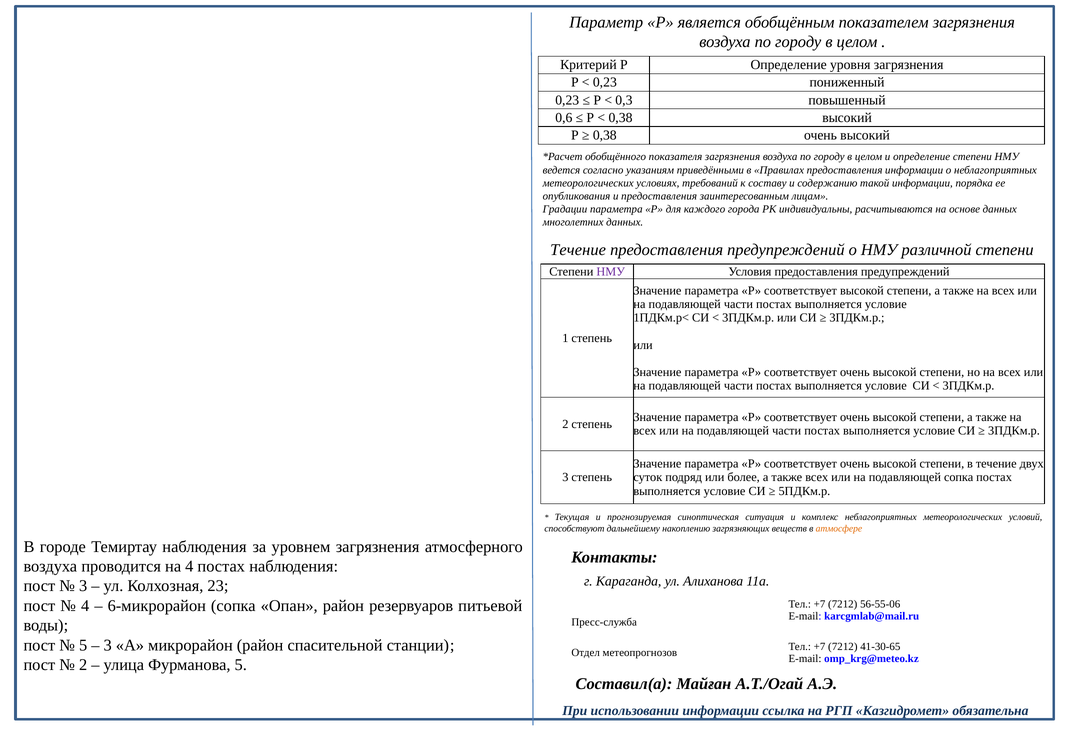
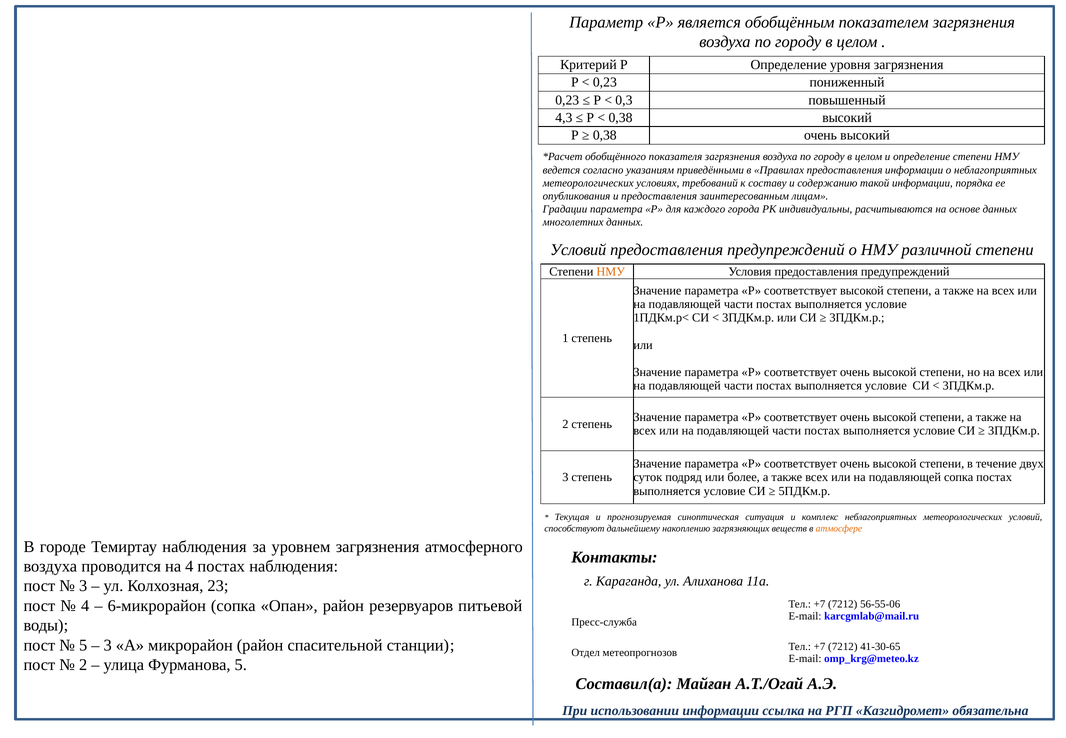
0,6: 0,6 -> 4,3
Течение at (578, 250): Течение -> Условий
НМУ at (611, 272) colour: purple -> orange
